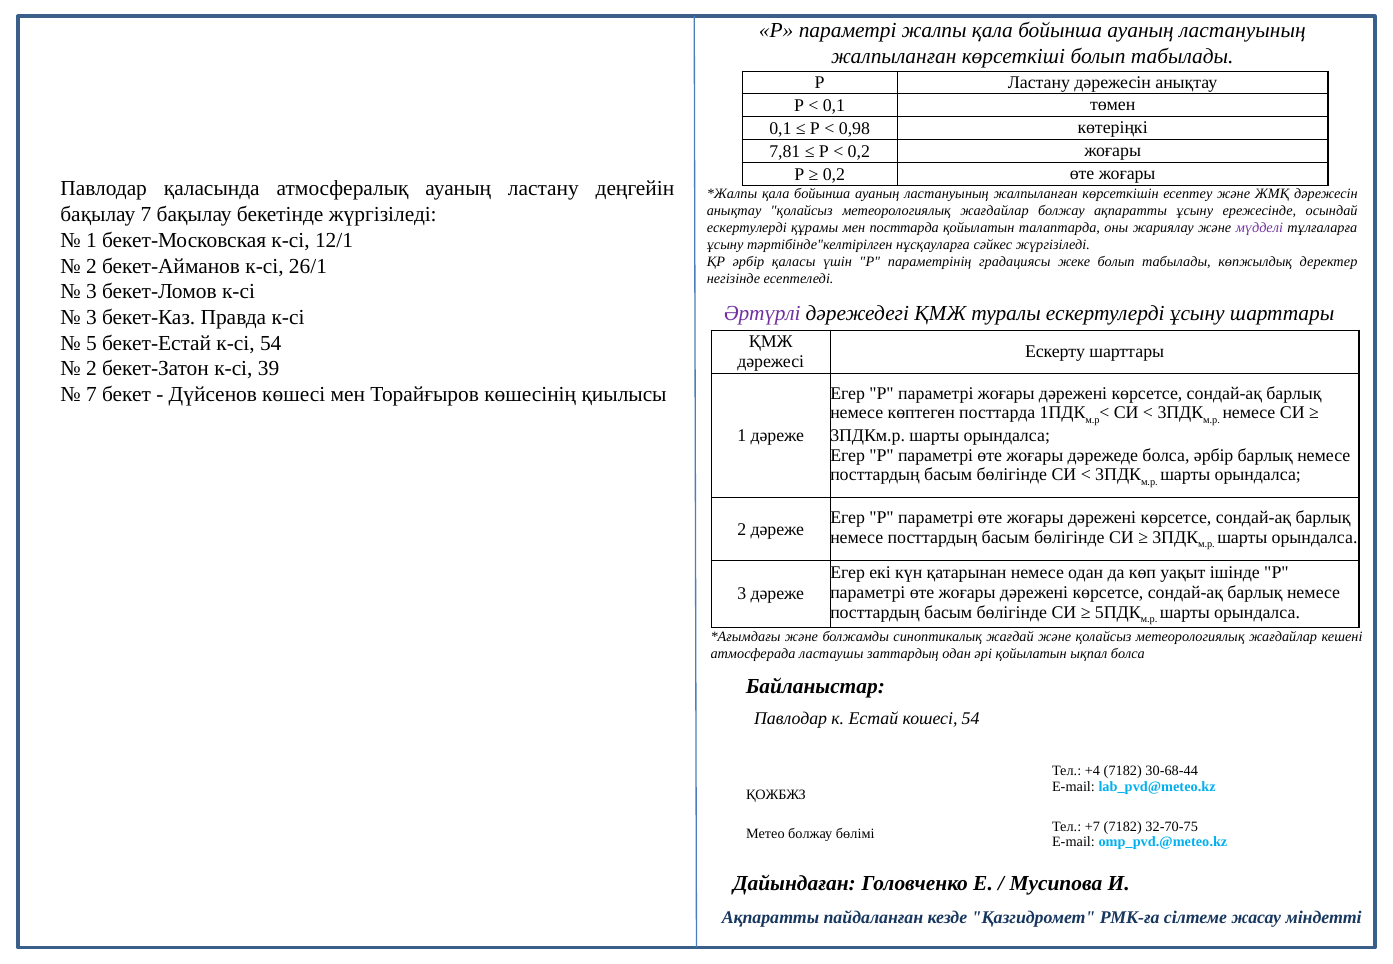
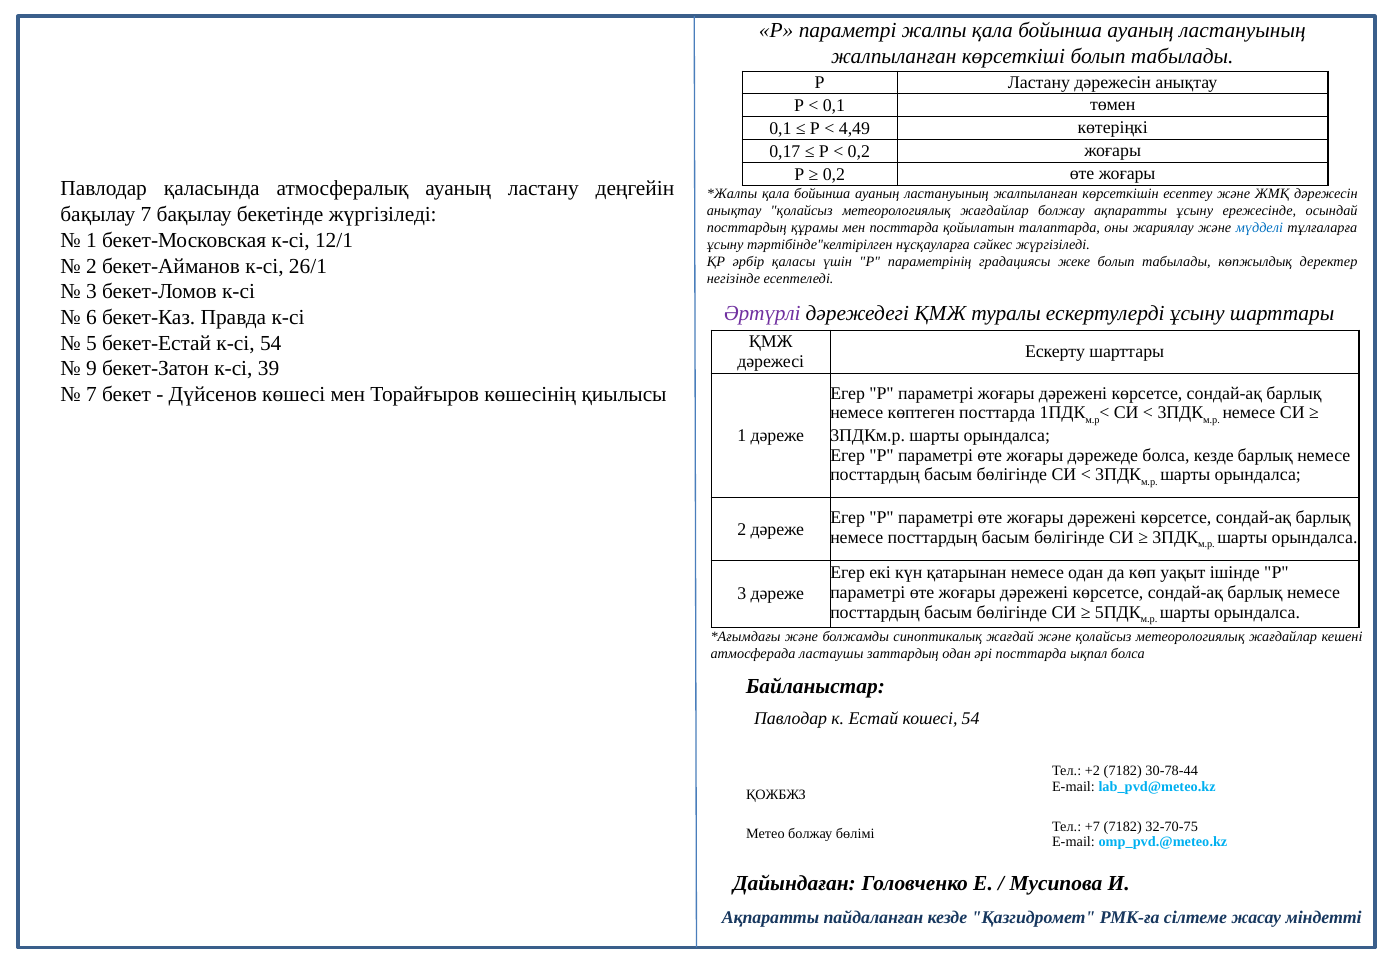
0,98: 0,98 -> 4,49
7,81: 7,81 -> 0,17
ескертулерді at (747, 228): ескертулерді -> посттардың
мүдделі colour: purple -> blue
3 at (92, 317): 3 -> 6
2 at (92, 369): 2 -> 9
болса әрбір: әрбір -> кезде
әрі қойылатын: қойылатын -> посттарда
+4: +4 -> +2
30-68-44: 30-68-44 -> 30-78-44
